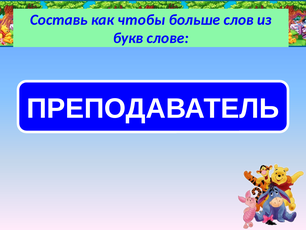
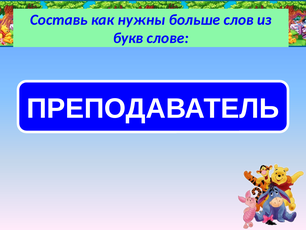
чтобы: чтобы -> нужны
